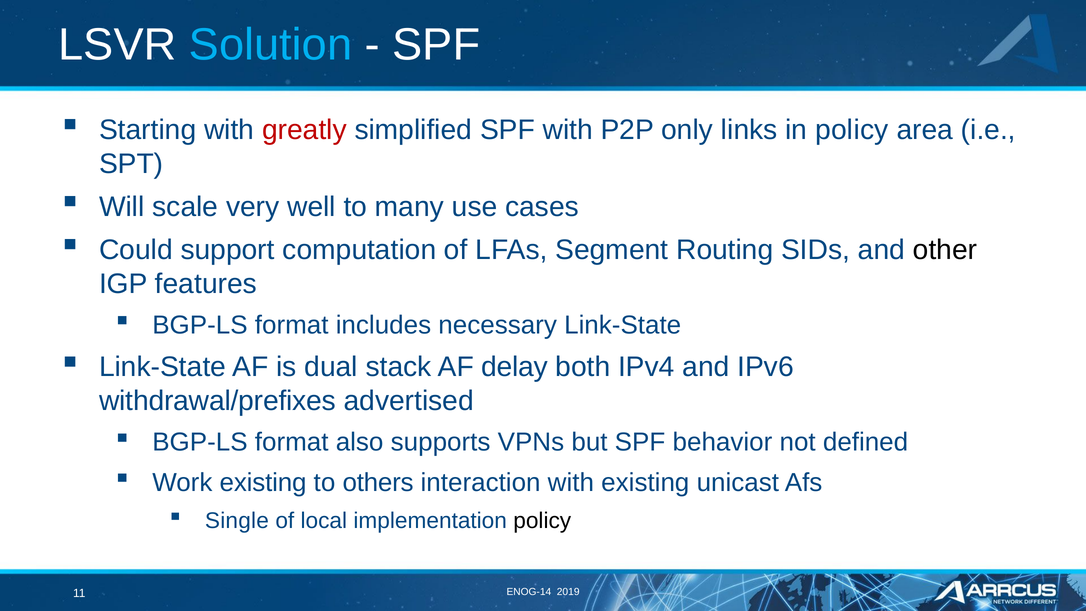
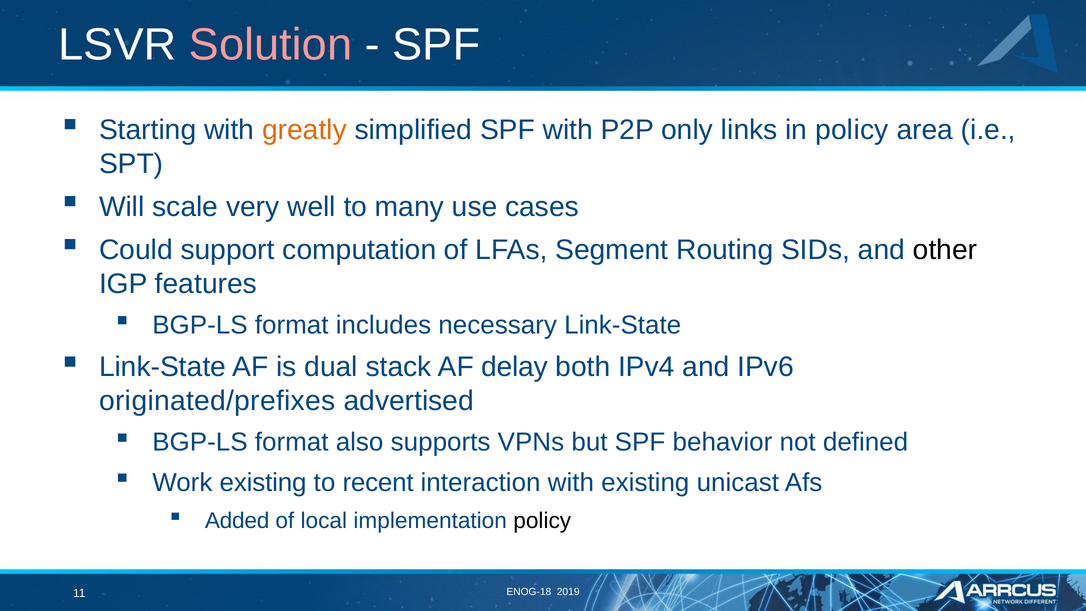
Solution colour: light blue -> pink
greatly colour: red -> orange
withdrawal/prefixes: withdrawal/prefixes -> originated/prefixes
others: others -> recent
Single: Single -> Added
ENOG-14: ENOG-14 -> ENOG-18
